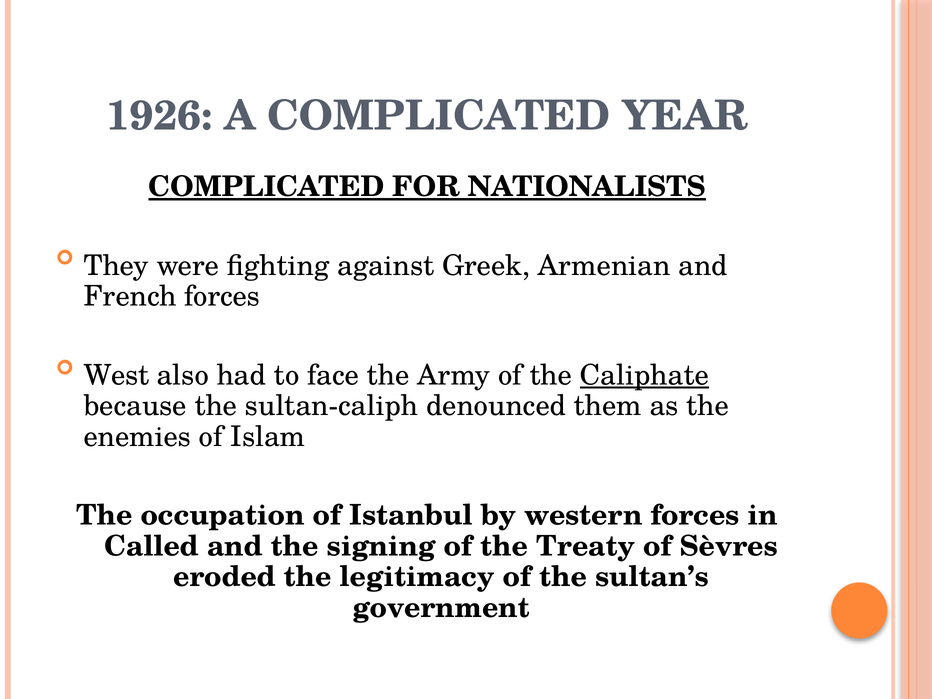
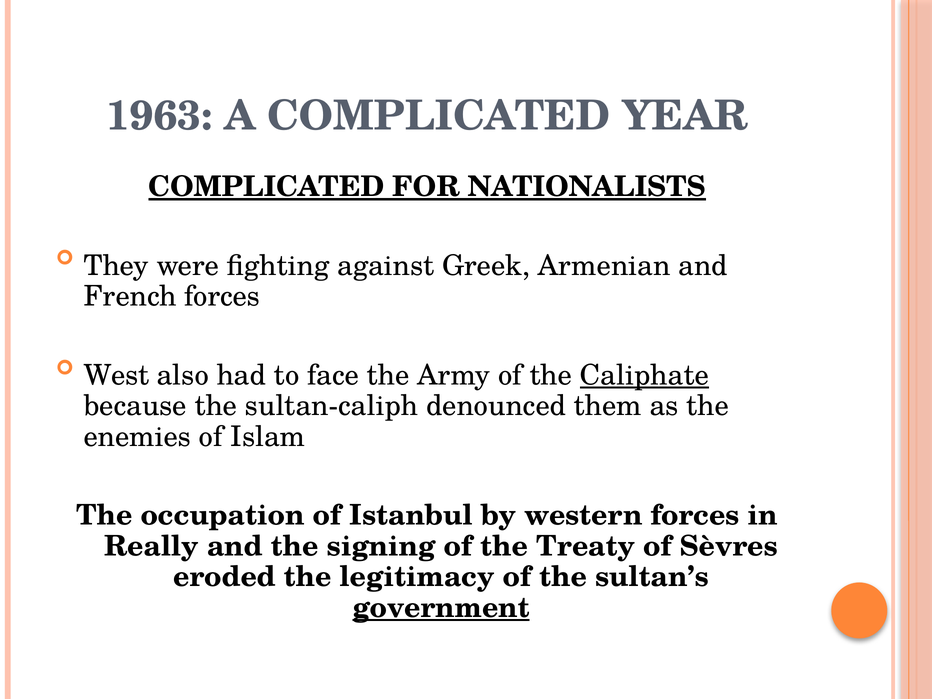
1926: 1926 -> 1963
Called: Called -> Really
government underline: none -> present
